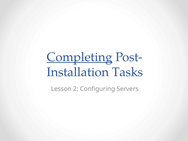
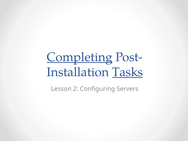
Tasks underline: none -> present
